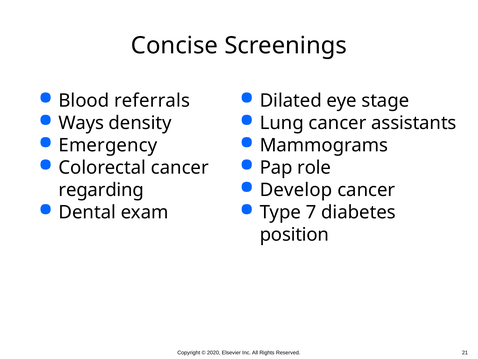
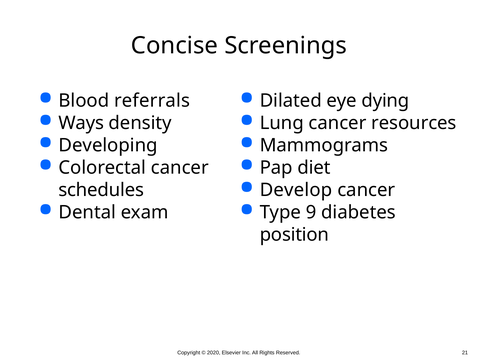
stage: stage -> dying
assistants: assistants -> resources
Emergency: Emergency -> Developing
role: role -> diet
regarding: regarding -> schedules
7: 7 -> 9
